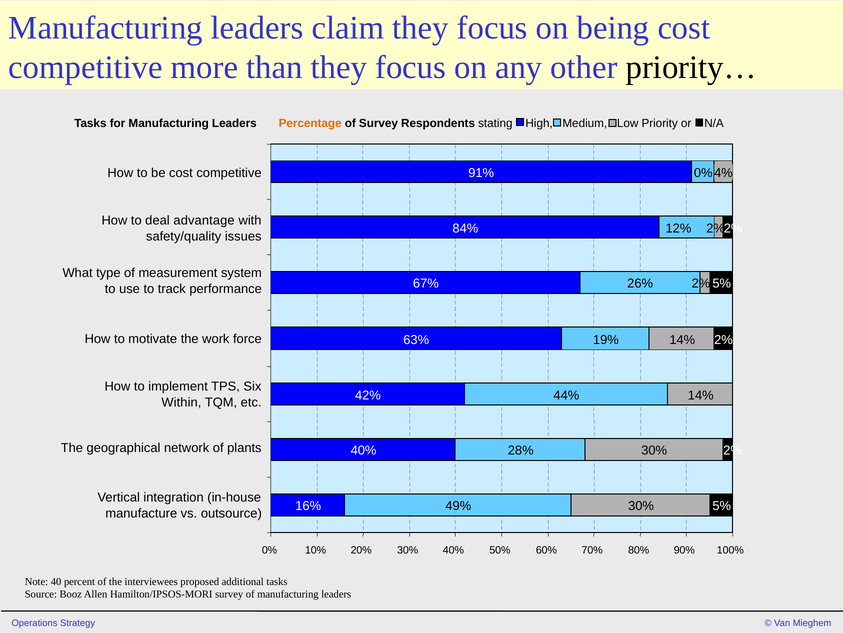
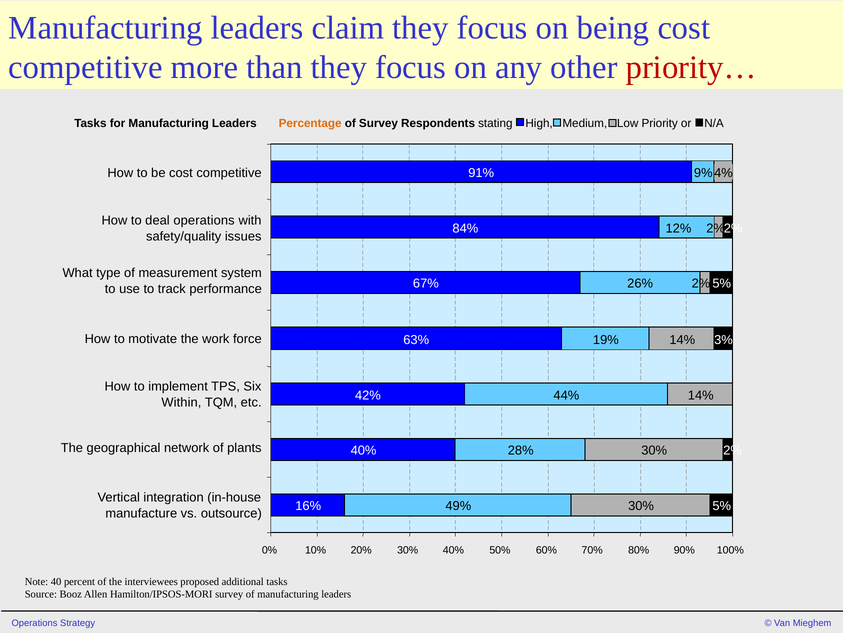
priority… colour: black -> red
0% at (703, 173): 0% -> 9%
deal advantage: advantage -> operations
2% at (723, 340): 2% -> 3%
